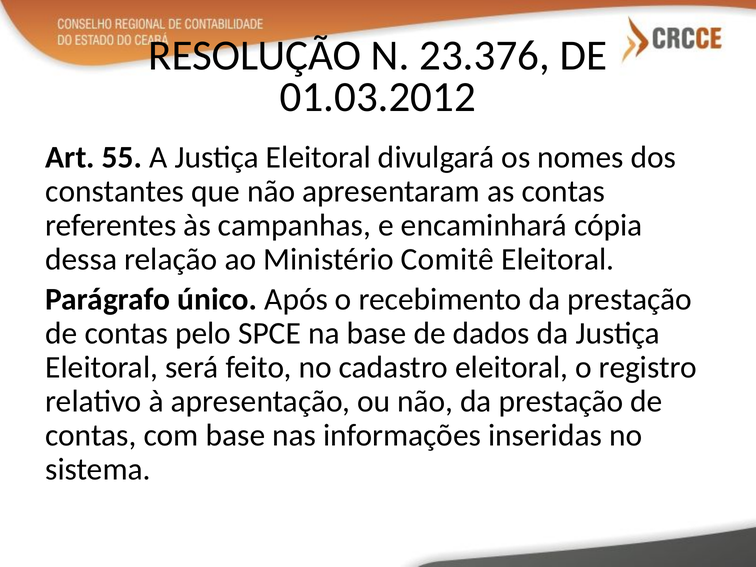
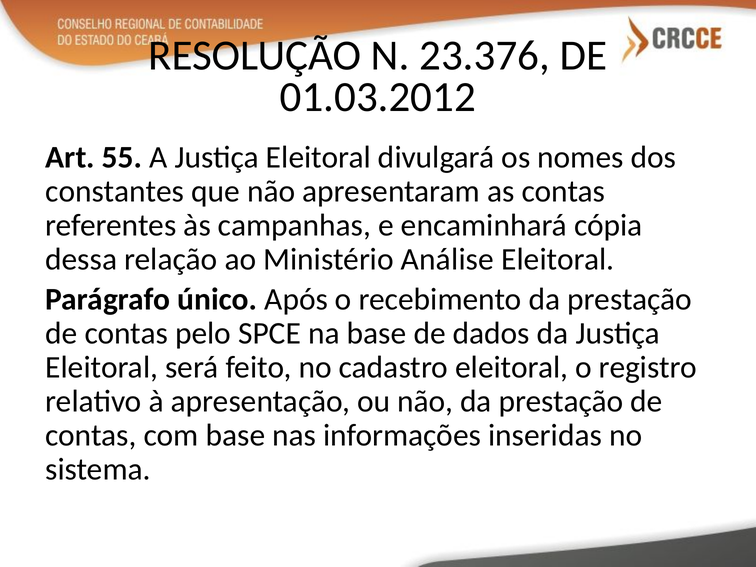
Comitê: Comitê -> Análise
